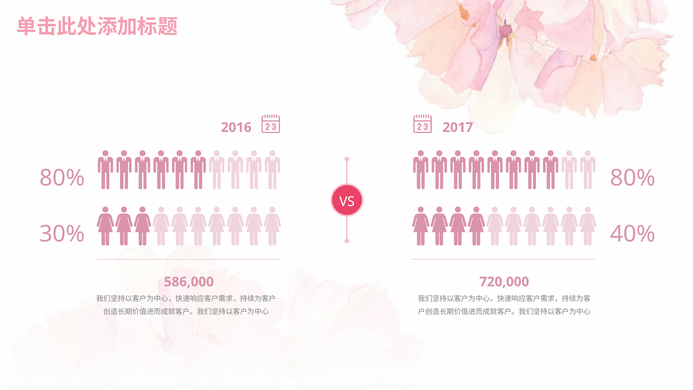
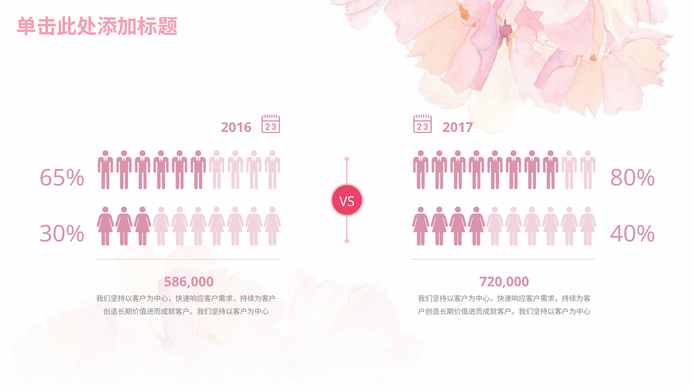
80% at (62, 178): 80% -> 65%
